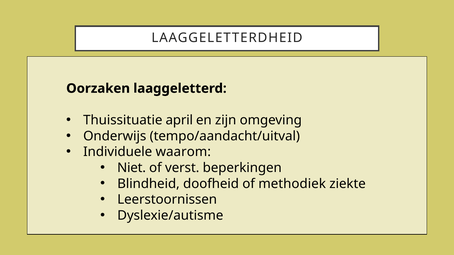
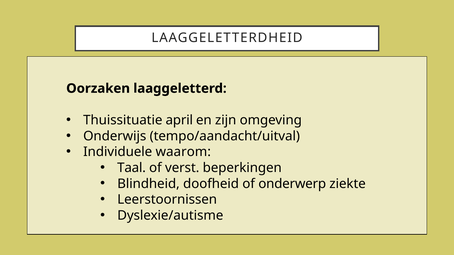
Niet: Niet -> Taal
methodiek: methodiek -> onderwerp
